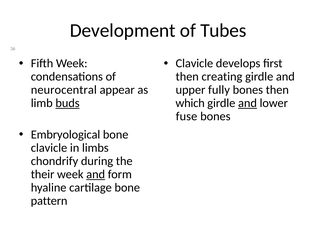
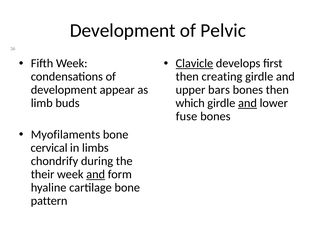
Tubes: Tubes -> Pelvic
Clavicle at (194, 63) underline: none -> present
neurocentral at (64, 90): neurocentral -> development
fully: fully -> bars
buds underline: present -> none
Embryological: Embryological -> Myofilaments
clavicle at (49, 148): clavicle -> cervical
